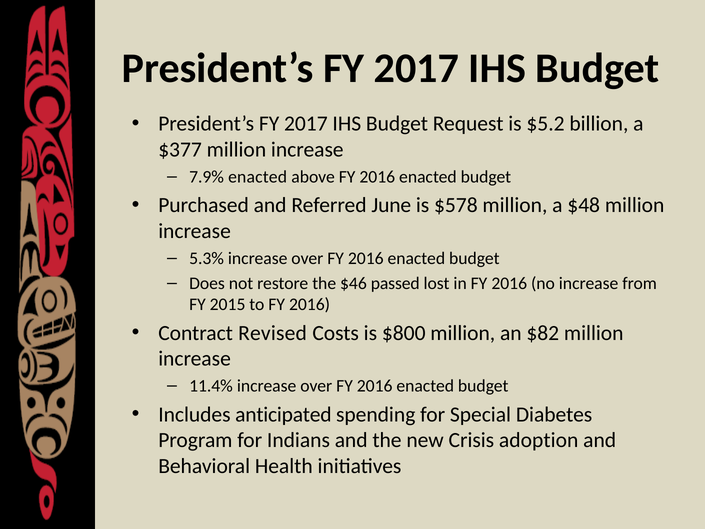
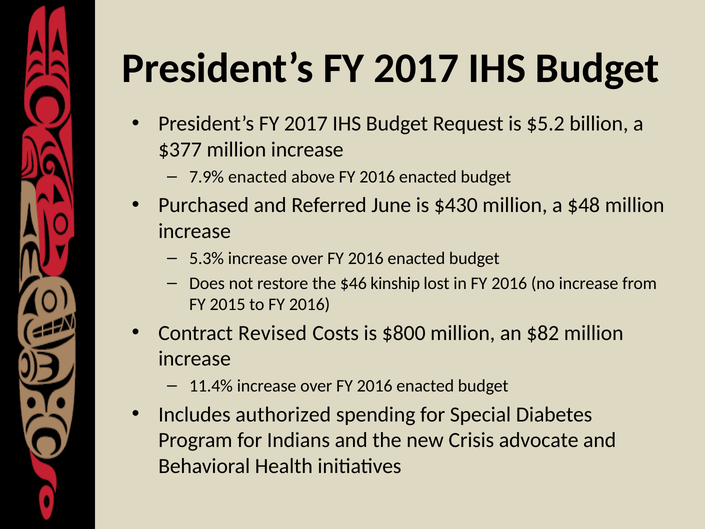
$578: $578 -> $430
passed: passed -> kinship
anticipated: anticipated -> authorized
adoption: adoption -> advocate
